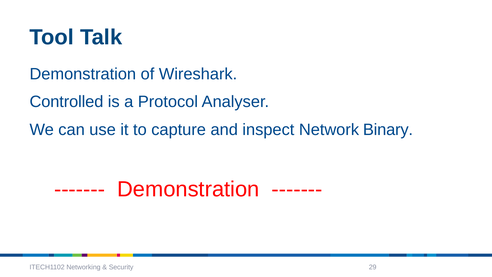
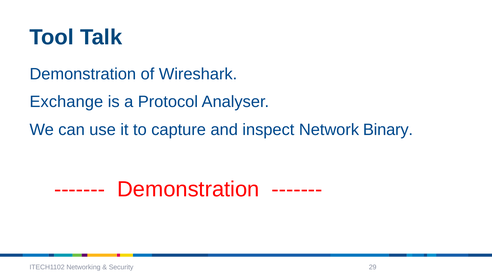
Controlled: Controlled -> Exchange
